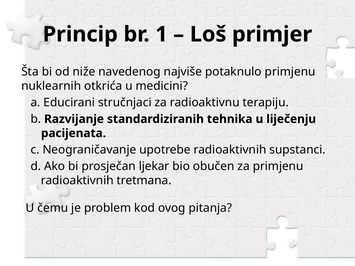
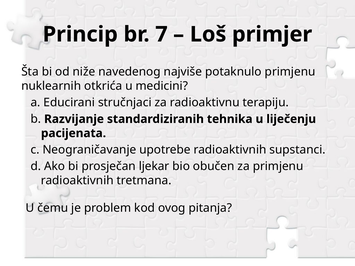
1: 1 -> 7
